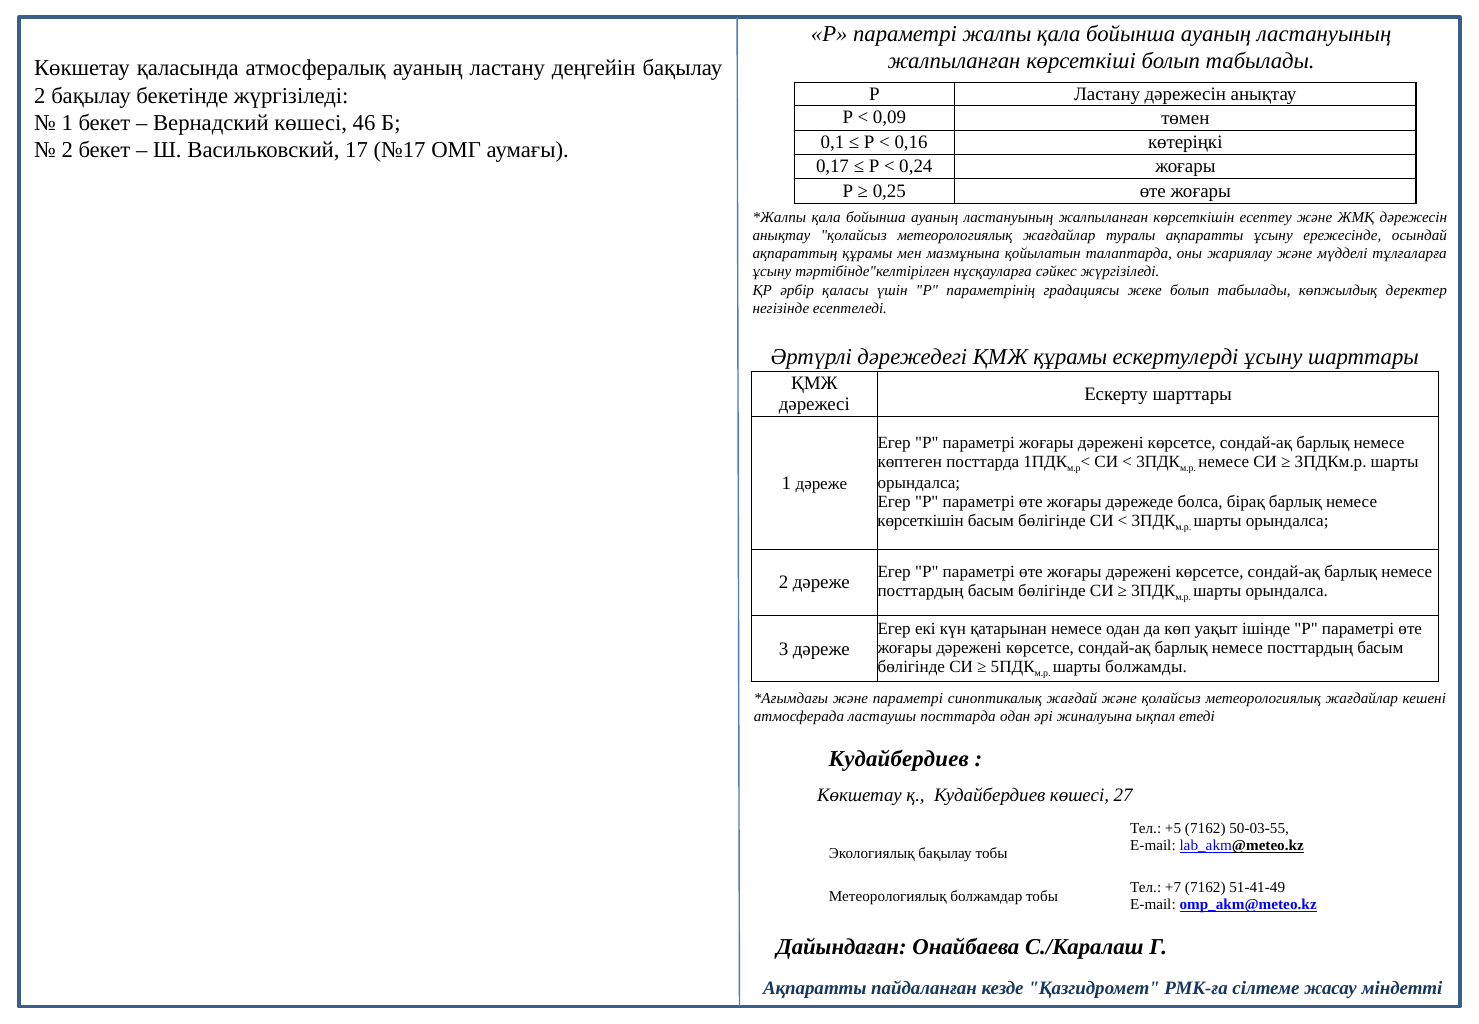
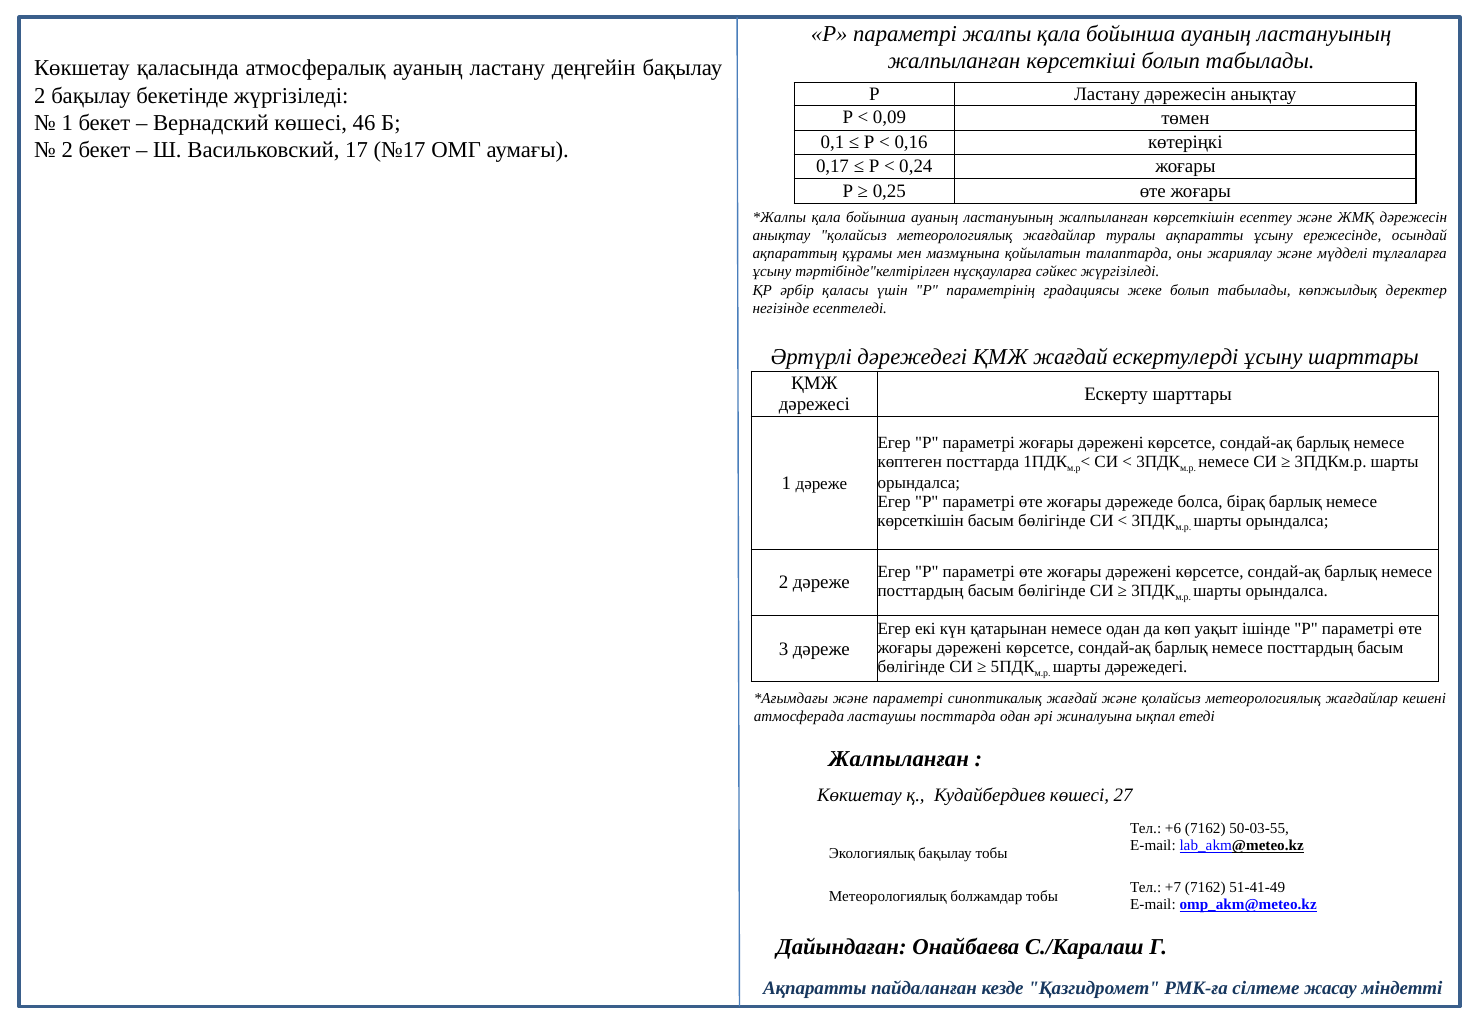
ҚМЖ құрамы: құрамы -> жағдай
шарты болжамды: болжамды -> дәрежедегі
Кудайбердиев at (899, 759): Кудайбердиев -> Жалпыланған
+5: +5 -> +6
